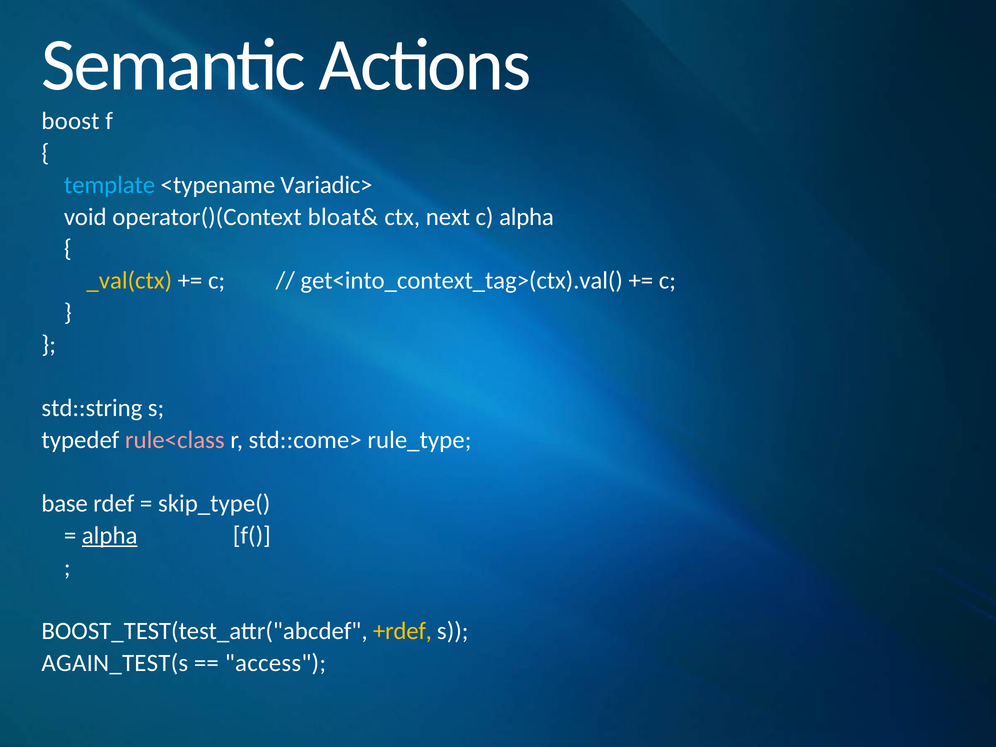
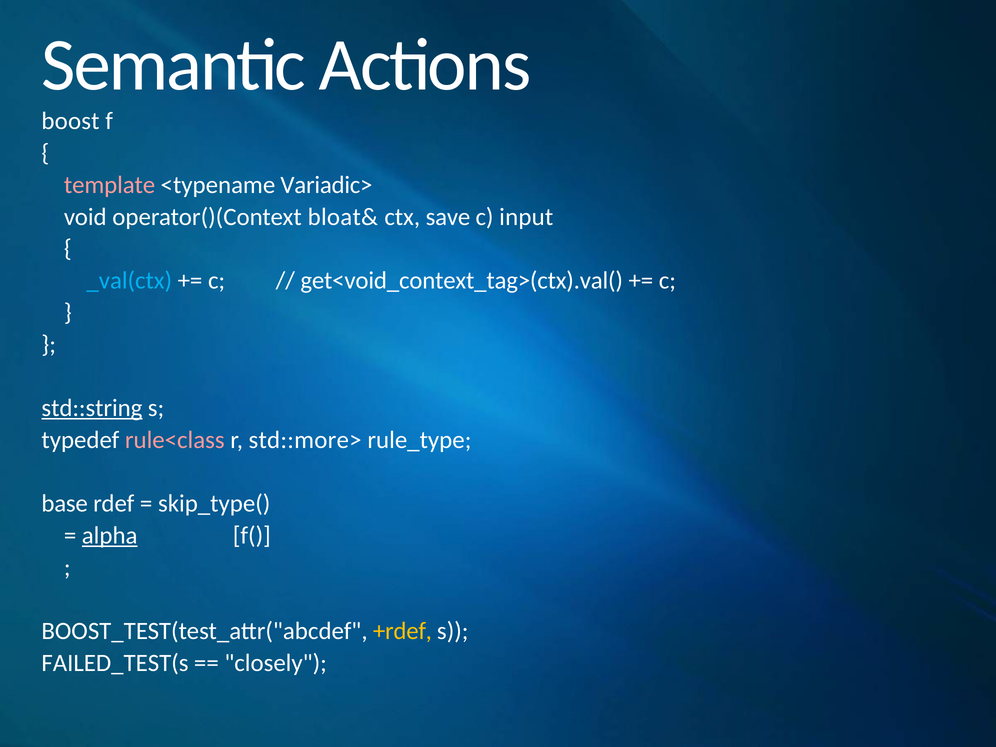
template colour: light blue -> pink
next: next -> save
c alpha: alpha -> input
_val(ctx colour: yellow -> light blue
get<into_context_tag>(ctx).val(: get<into_context_tag>(ctx).val( -> get<void_context_tag>(ctx).val(
std::string underline: none -> present
std::come>: std::come> -> std::more>
AGAIN_TEST(s: AGAIN_TEST(s -> FAILED_TEST(s
access: access -> closely
